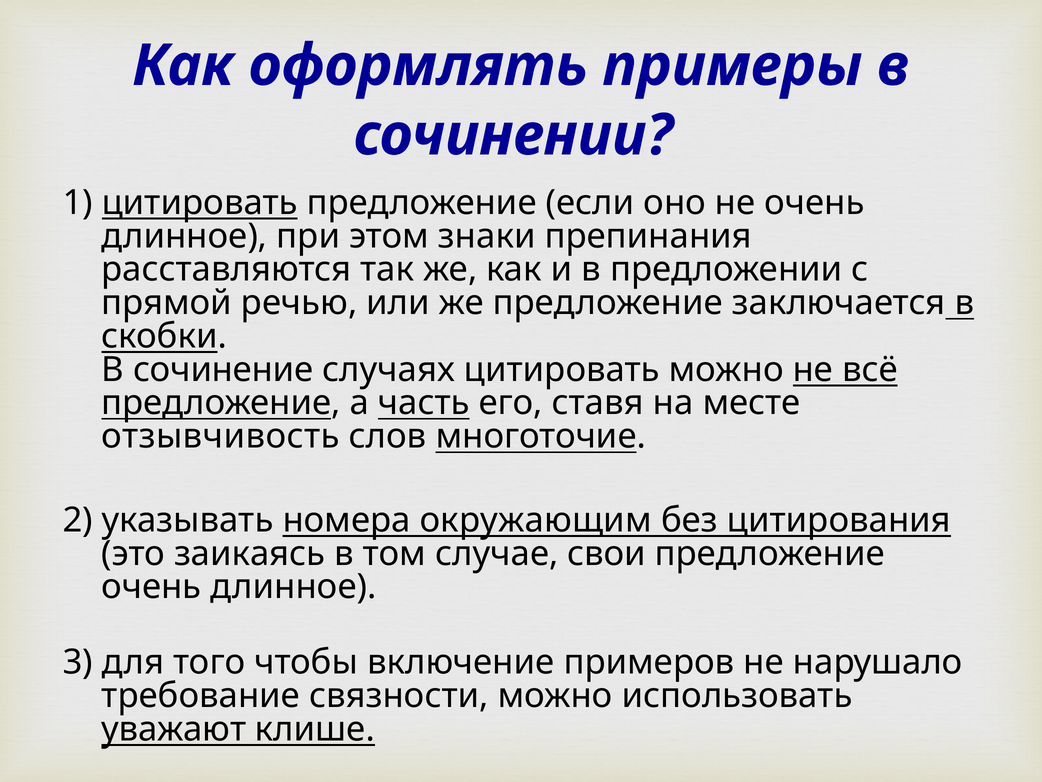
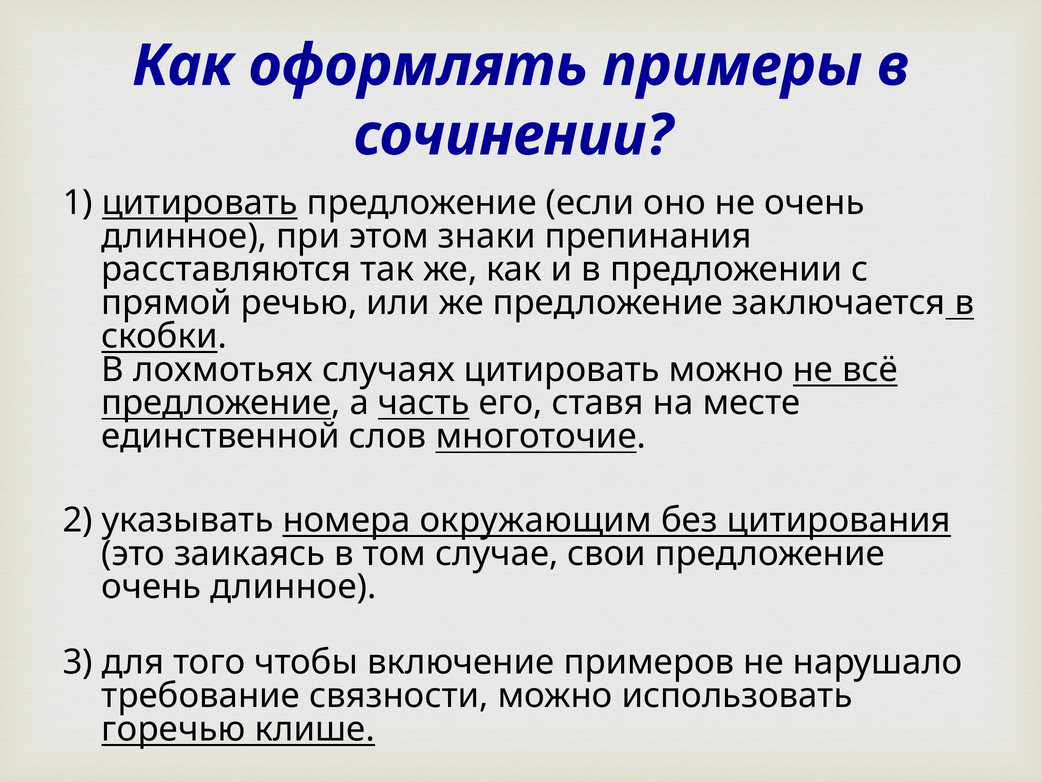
сочинение: сочинение -> лохмотьях
отзывчивость: отзывчивость -> единственной
уважают: уважают -> горечью
